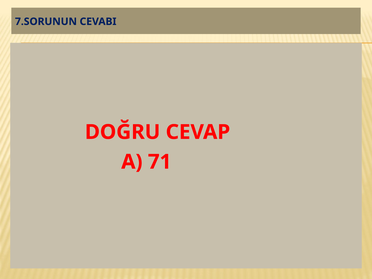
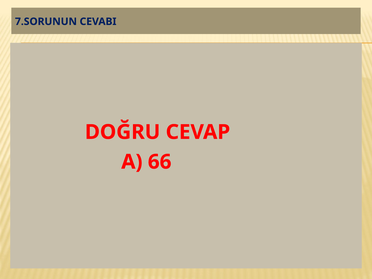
71: 71 -> 66
